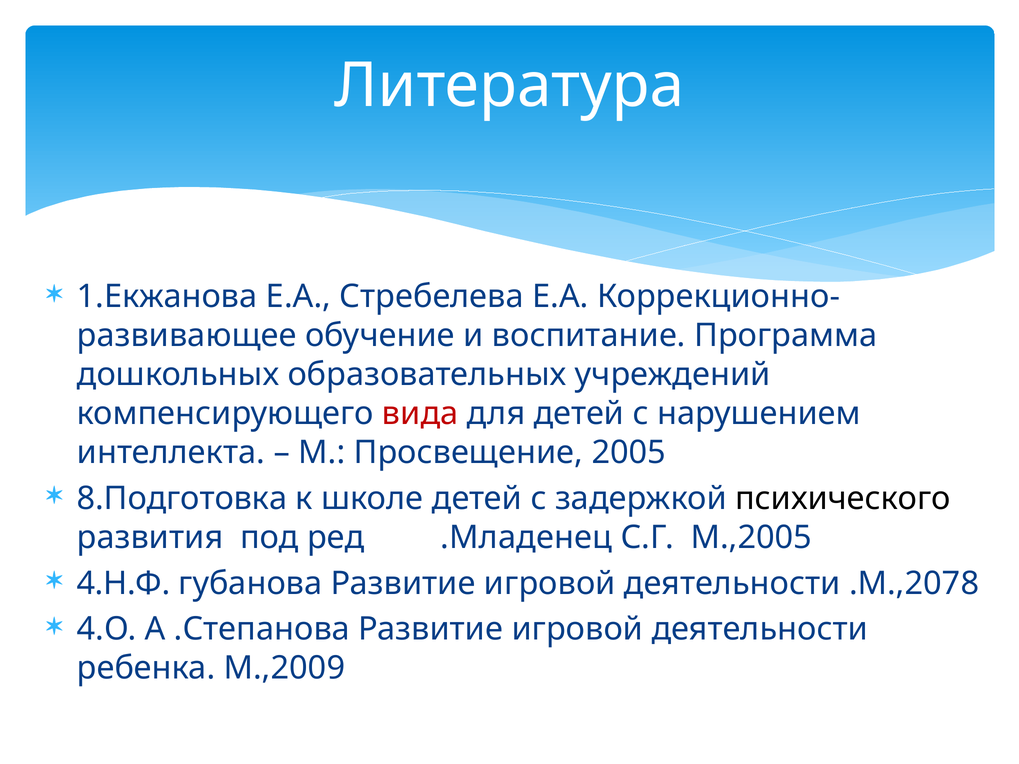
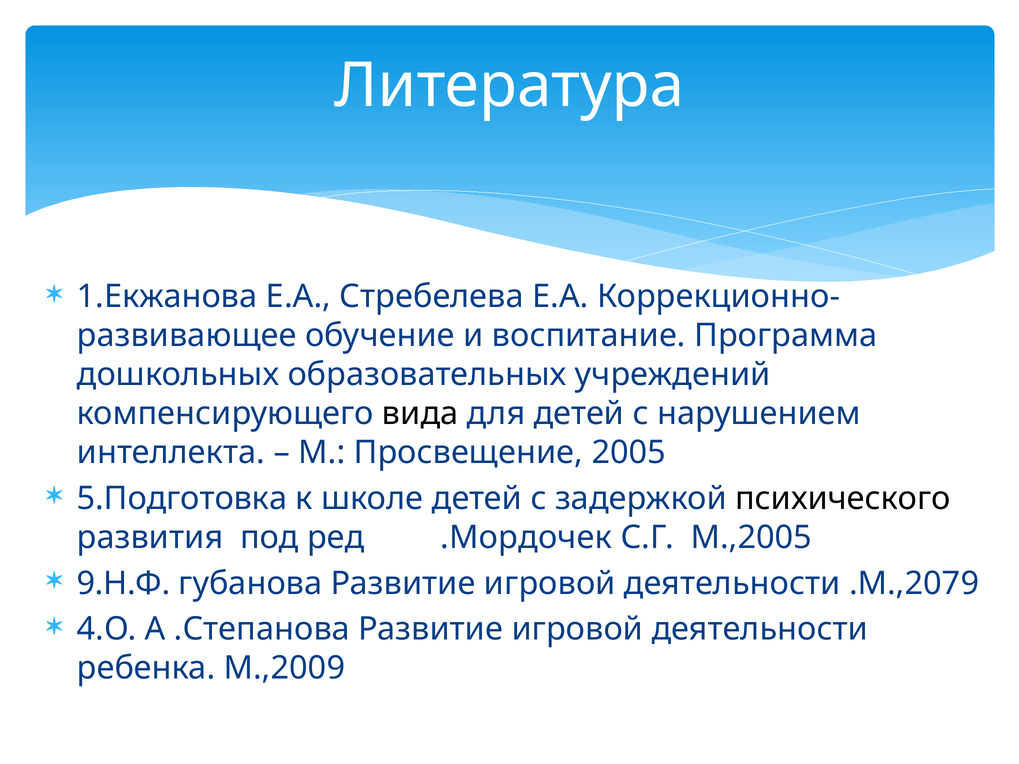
вида colour: red -> black
8.Подготовка: 8.Подготовка -> 5.Подготовка
.Младенец: .Младенец -> .Мордочек
4.Н.Ф: 4.Н.Ф -> 9.Н.Ф
.М.,2078: .М.,2078 -> .М.,2079
